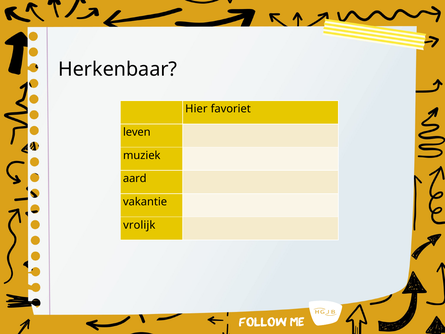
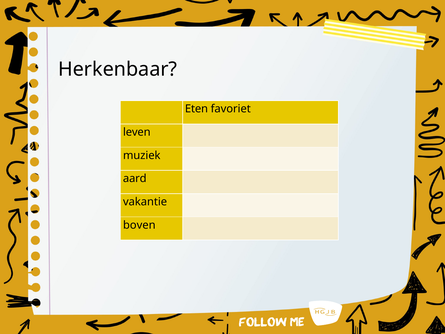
Hier: Hier -> Eten
vrolijk: vrolijk -> boven
